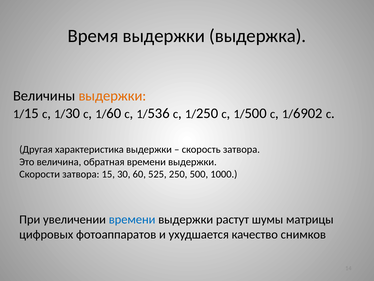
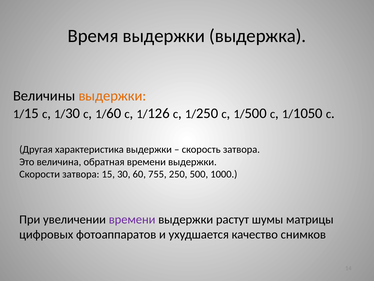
536: 536 -> 126
6902: 6902 -> 1050
525: 525 -> 755
времени at (132, 219) colour: blue -> purple
